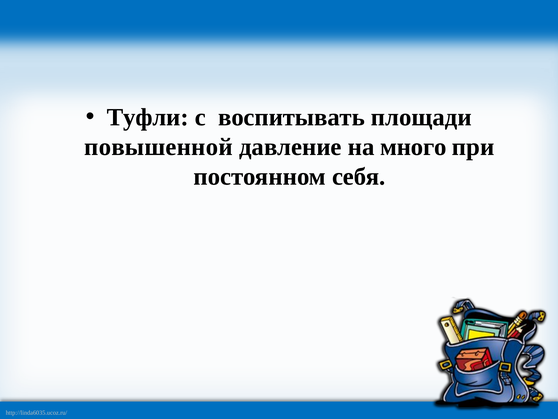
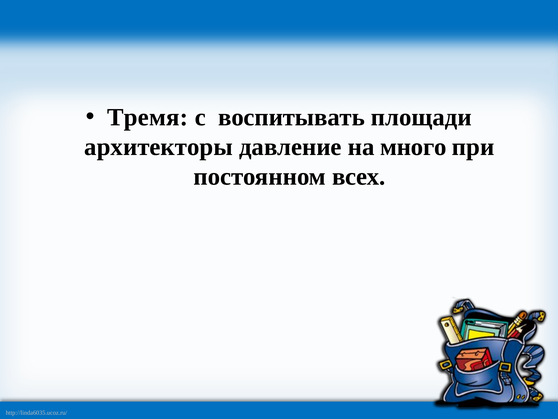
Туфли: Туфли -> Тремя
повышенной: повышенной -> архитекторы
себя: себя -> всех
